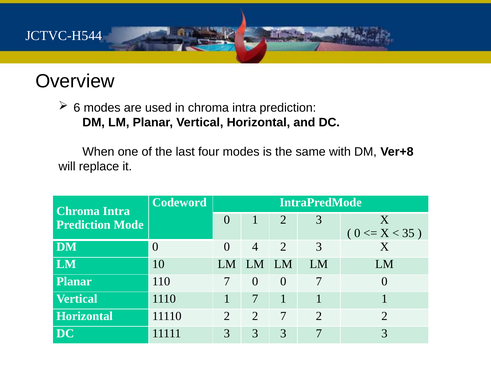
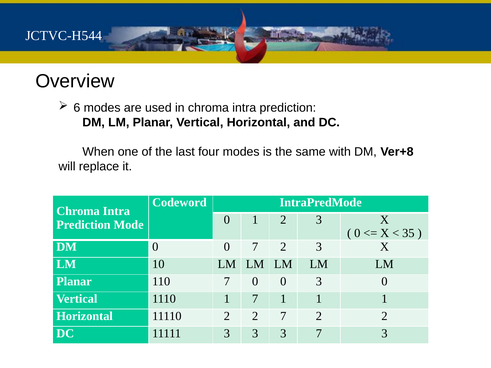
0 4: 4 -> 7
0 7: 7 -> 3
